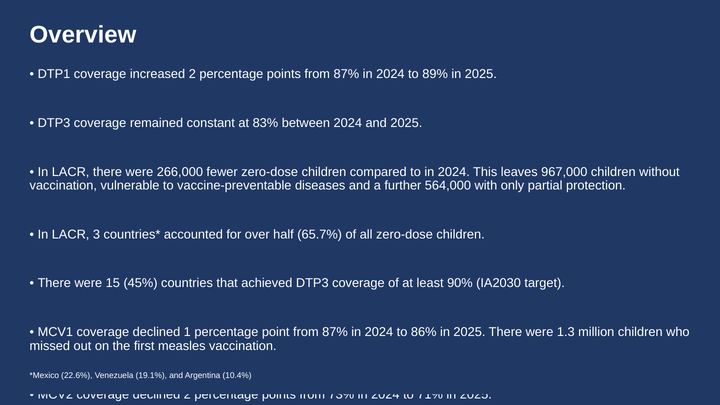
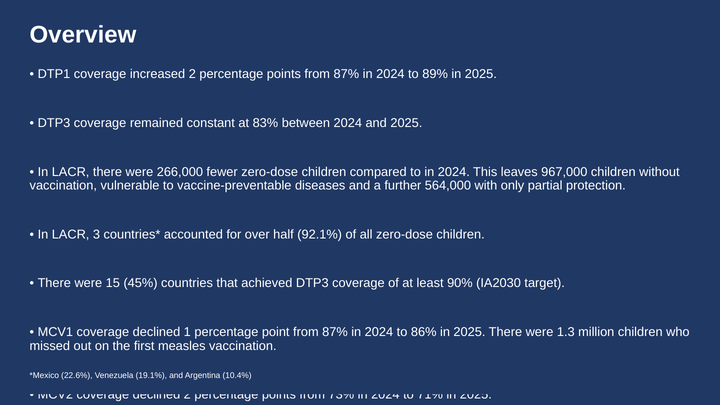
65.7%: 65.7% -> 92.1%
